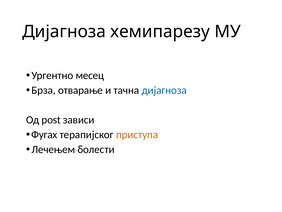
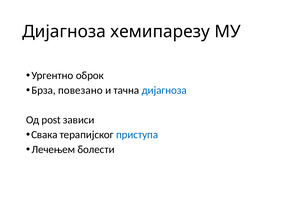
месец: месец -> оброк
отварање: отварање -> повезано
Фугаx: Фугаx -> Свака
приступа colour: orange -> blue
